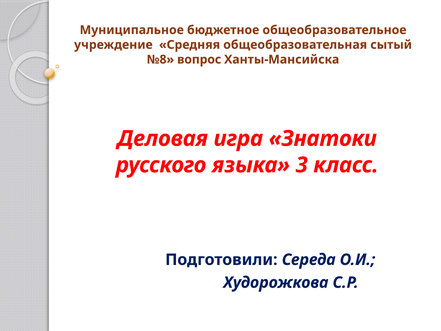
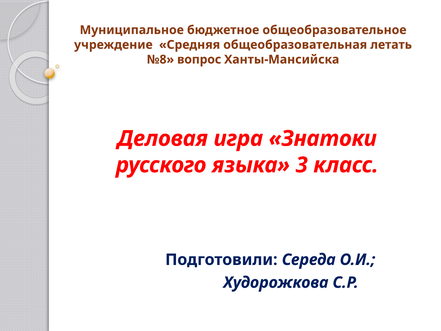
сытый: сытый -> летать
